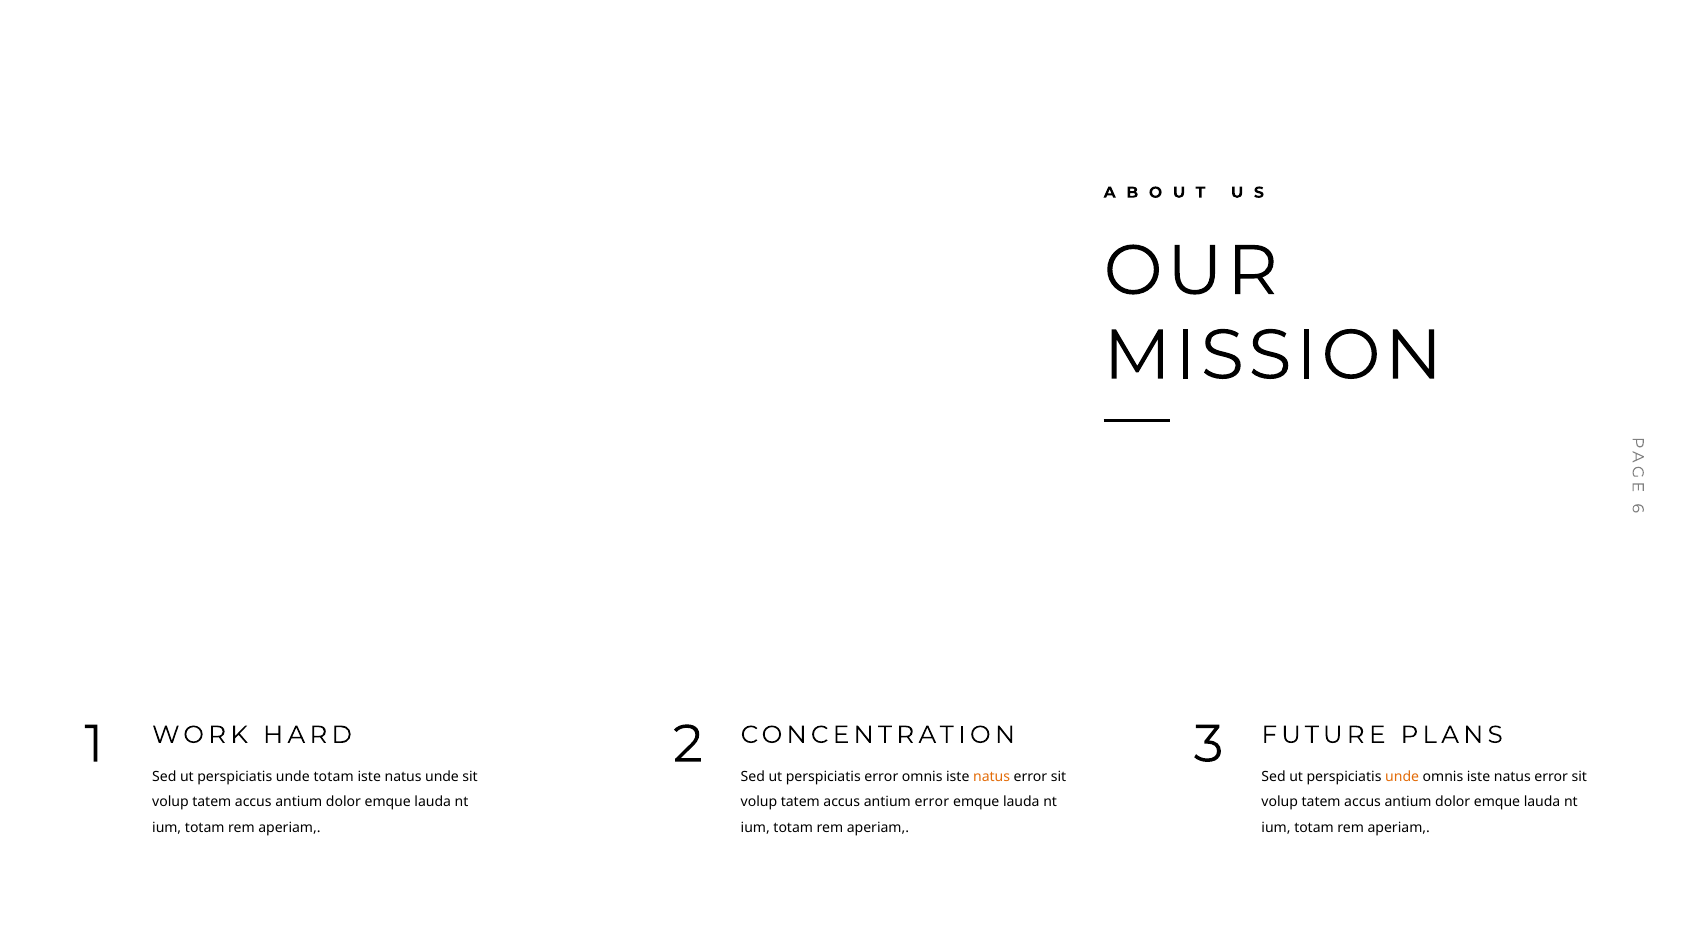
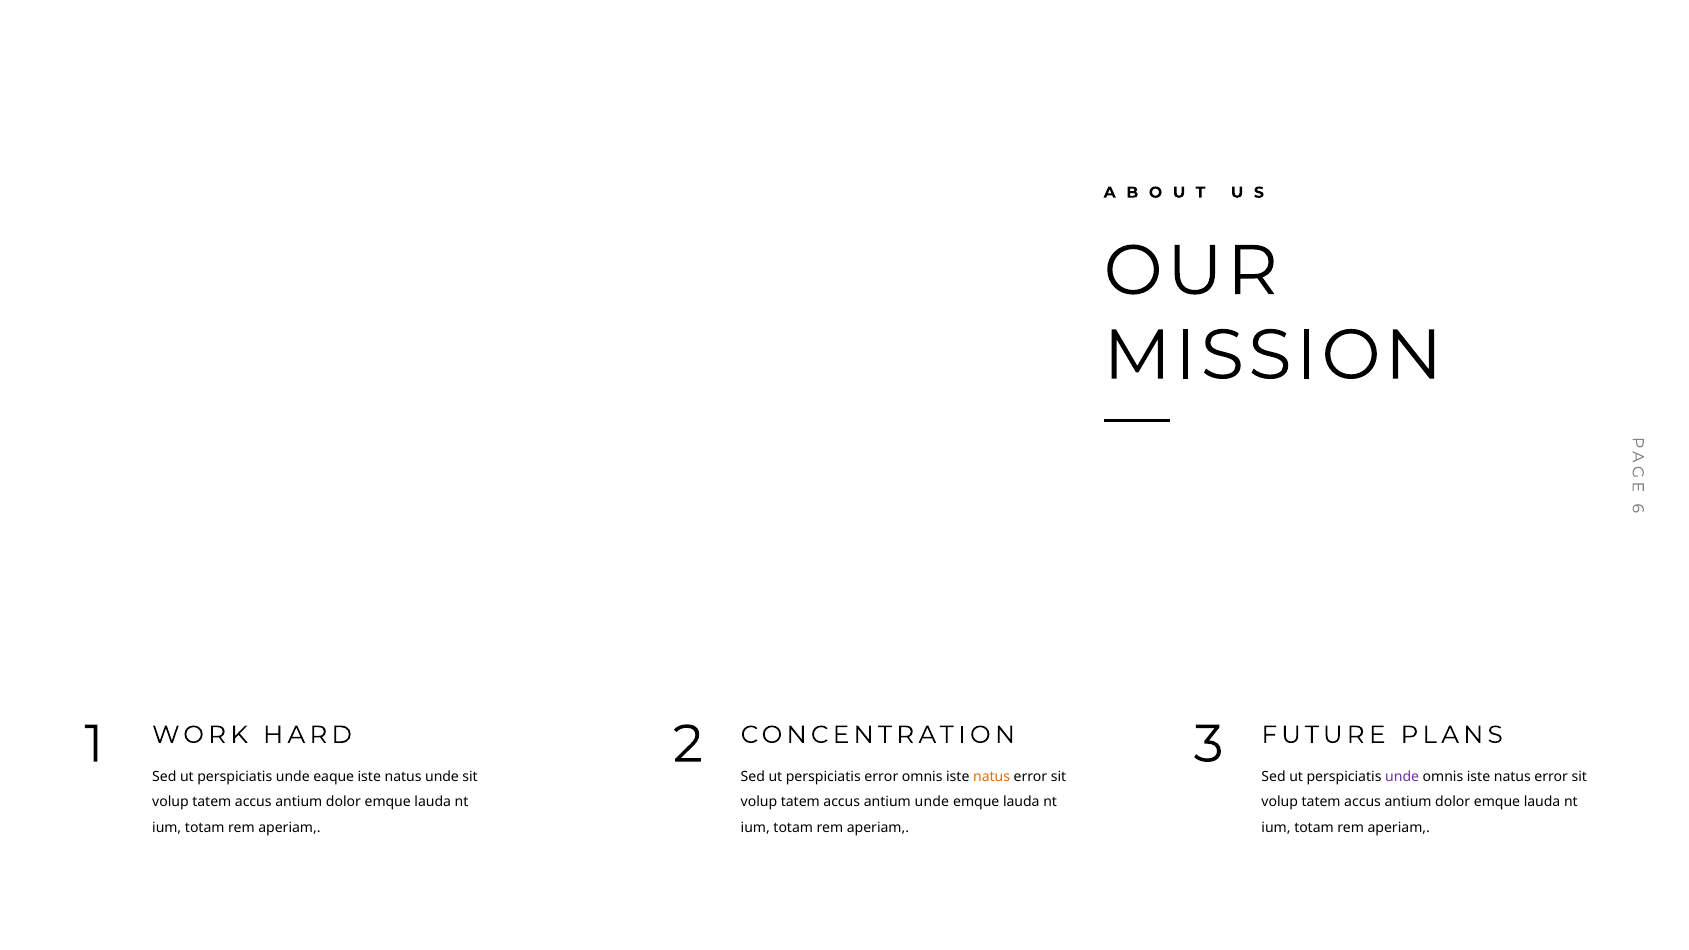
unde totam: totam -> eaque
unde at (1402, 777) colour: orange -> purple
antium error: error -> unde
